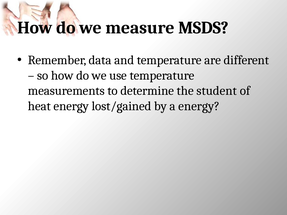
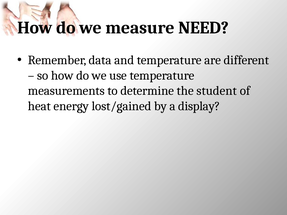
MSDS: MSDS -> NEED
a energy: energy -> display
